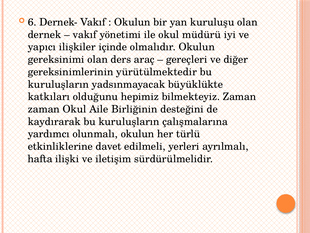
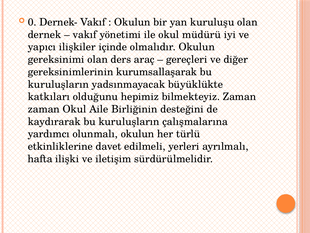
6: 6 -> 0
yürütülmektedir: yürütülmektedir -> kurumsallaşarak
